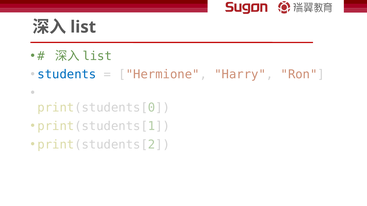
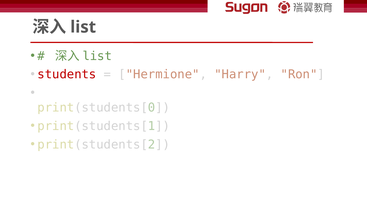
students colour: blue -> red
